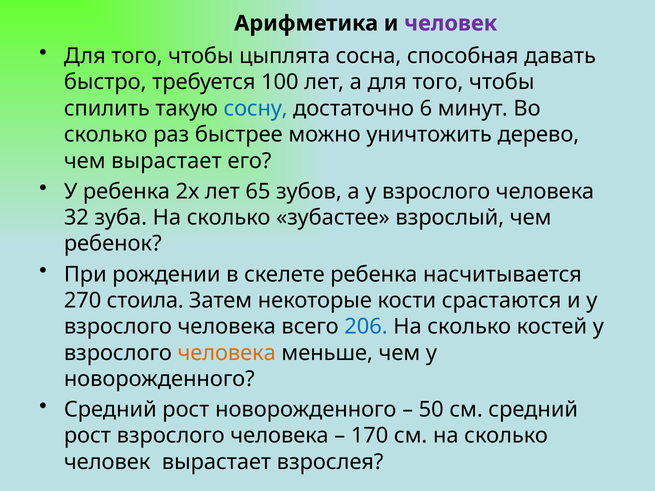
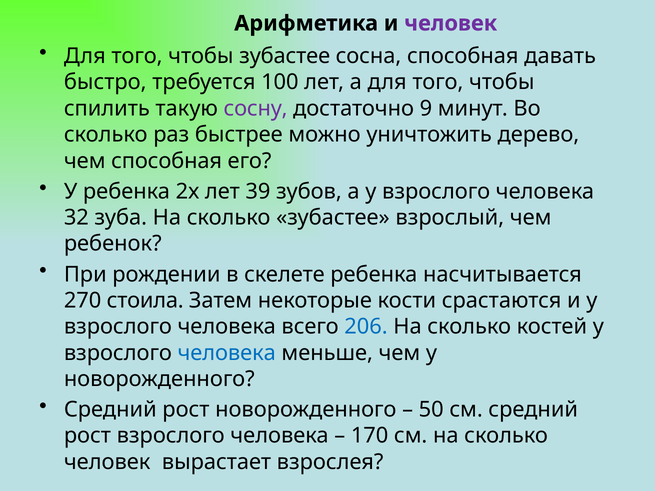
чтобы цыплята: цыплята -> зубастее
сосну colour: blue -> purple
6: 6 -> 9
чем вырастает: вырастает -> способная
65: 65 -> 39
человека at (227, 353) colour: orange -> blue
